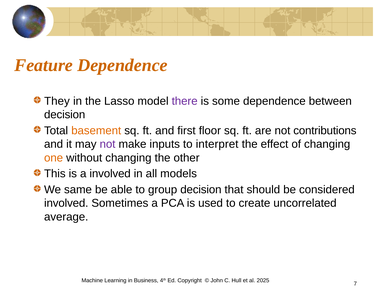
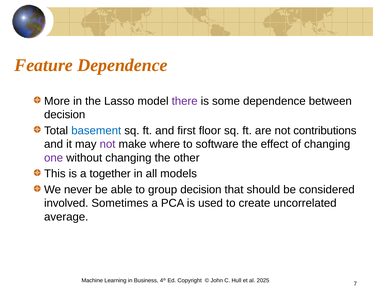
They: They -> More
basement colour: orange -> blue
inputs: inputs -> where
interpret: interpret -> software
one colour: orange -> purple
a involved: involved -> together
same: same -> never
